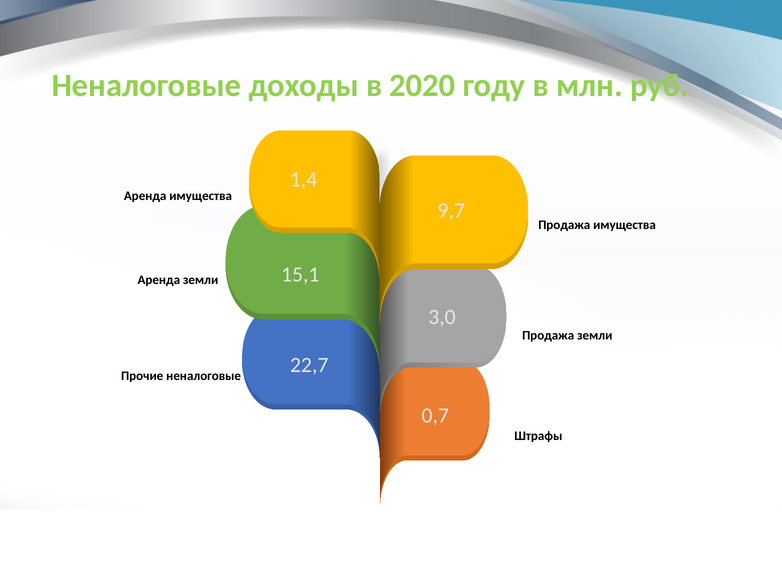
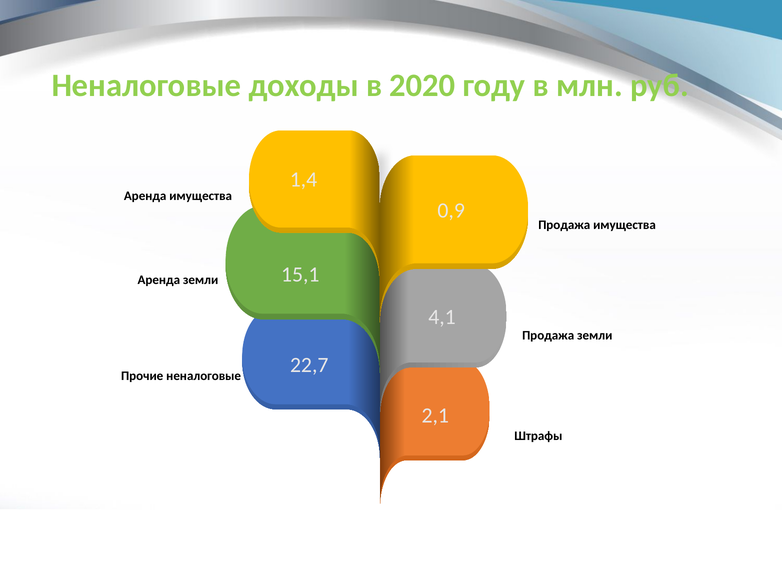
9,7: 9,7 -> 0,9
3,0: 3,0 -> 4,1
0,7: 0,7 -> 2,1
